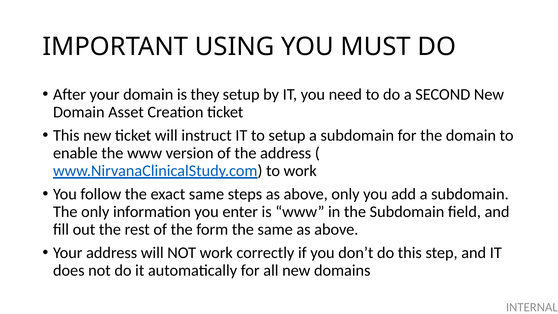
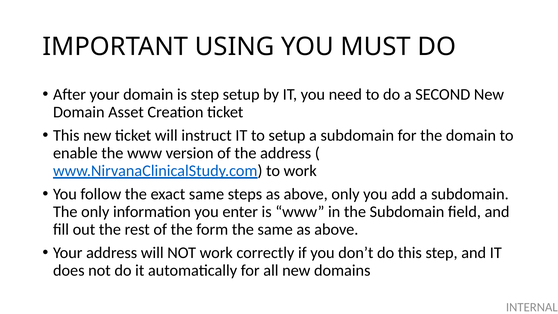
is they: they -> step
